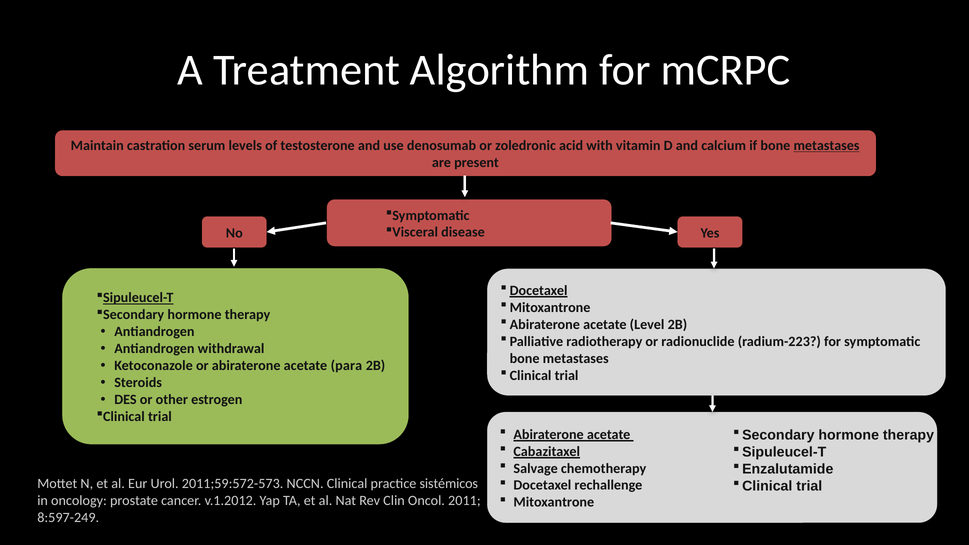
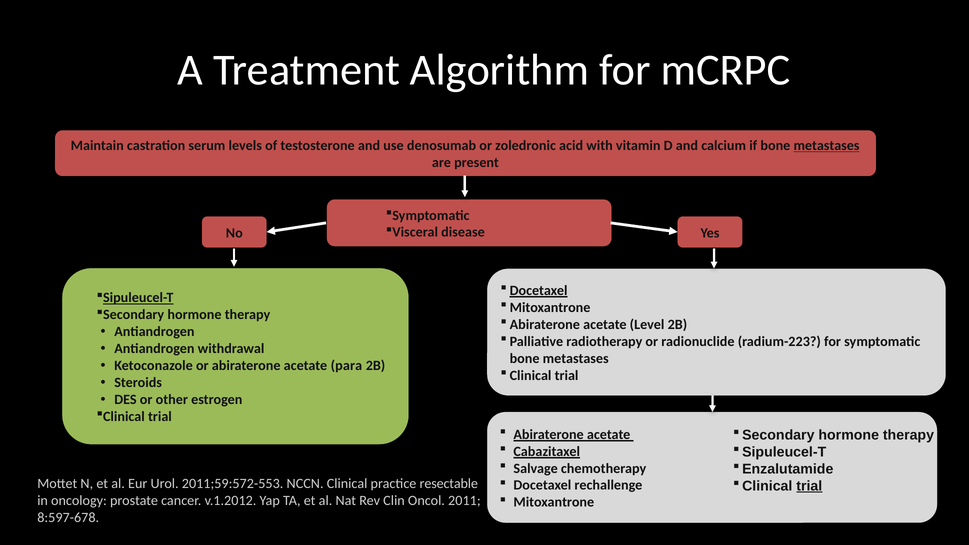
2011;59:572-573: 2011;59:572-573 -> 2011;59:572-553
sistémicos: sistémicos -> resectable
trial at (809, 486) underline: none -> present
8:597-249: 8:597-249 -> 8:597-678
